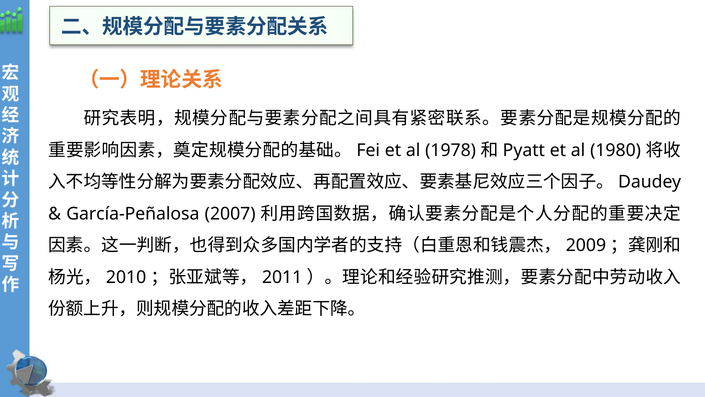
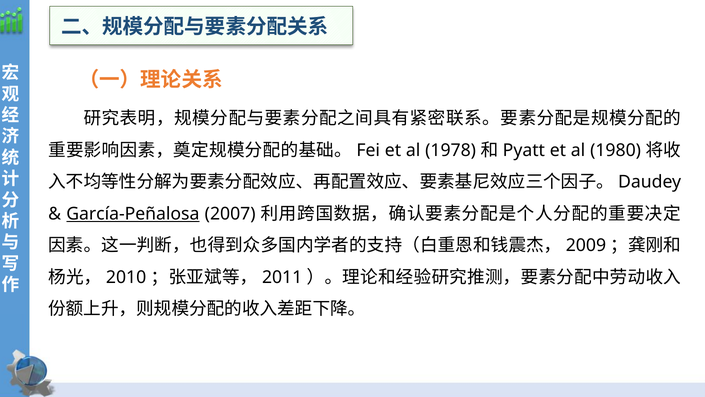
García-Peñalosa underline: none -> present
